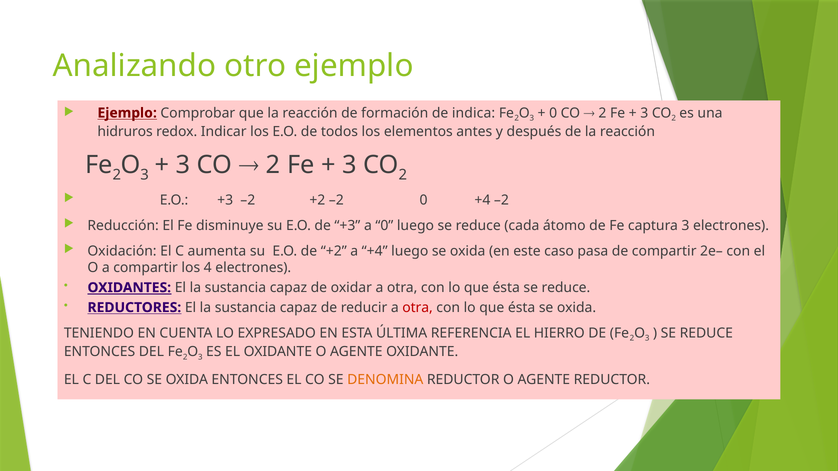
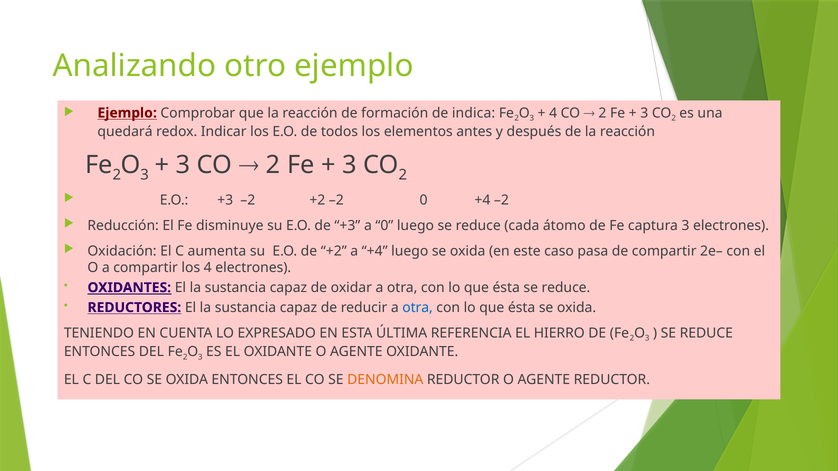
0 at (553, 113): 0 -> 4
hidruros: hidruros -> quedará
otra at (418, 308) colour: red -> blue
